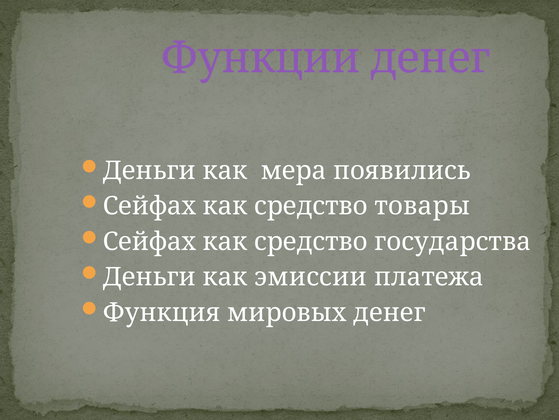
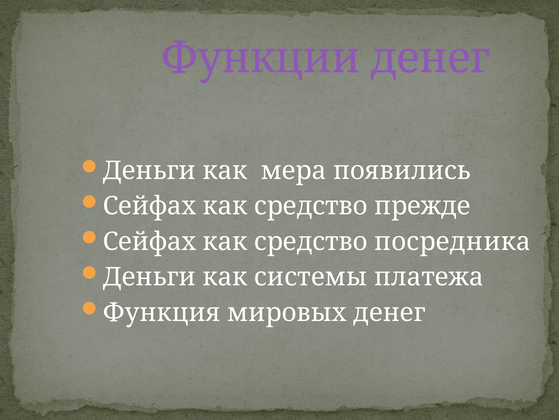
товары: товары -> прежде
государства: государства -> посредника
эмиссии: эмиссии -> системы
